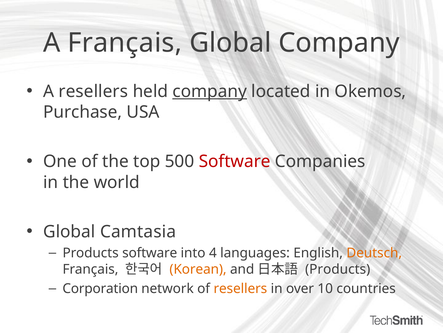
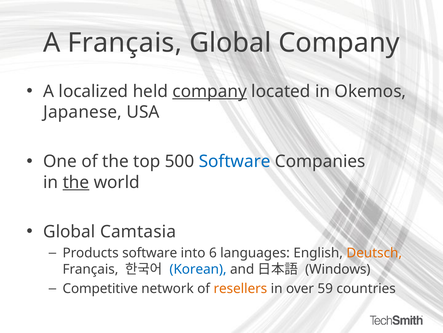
A resellers: resellers -> localized
Purchase: Purchase -> Japanese
Software at (235, 161) colour: red -> blue
the at (76, 182) underline: none -> present
4: 4 -> 6
Korean colour: orange -> blue
Products at (338, 269): Products -> Windows
Corporation: Corporation -> Competitive
10: 10 -> 59
